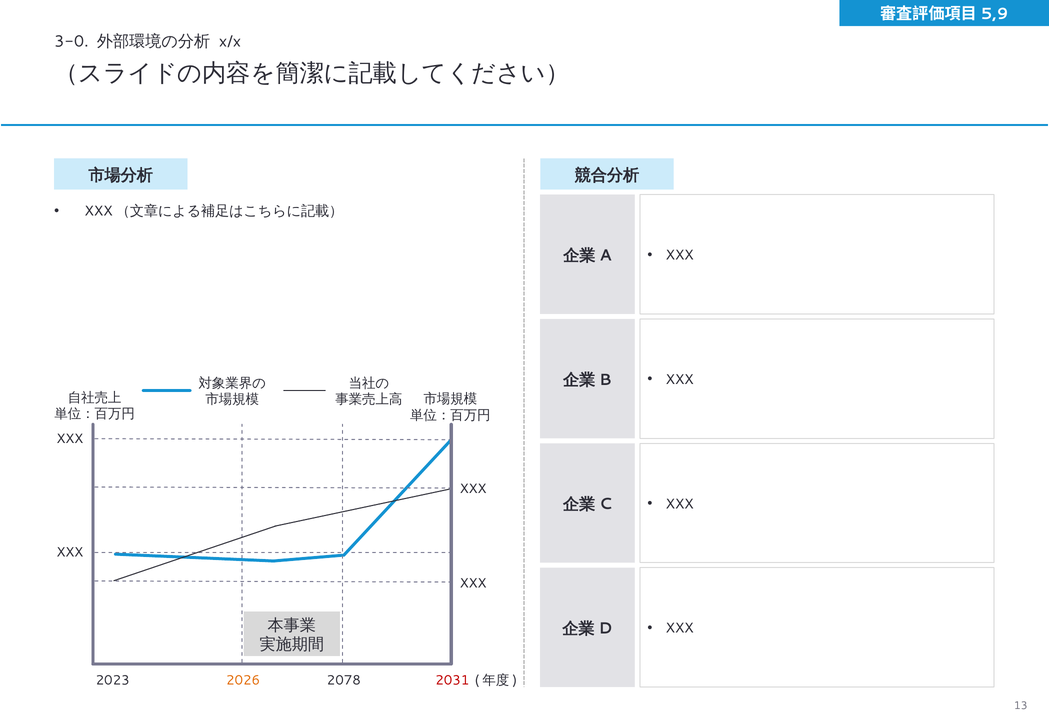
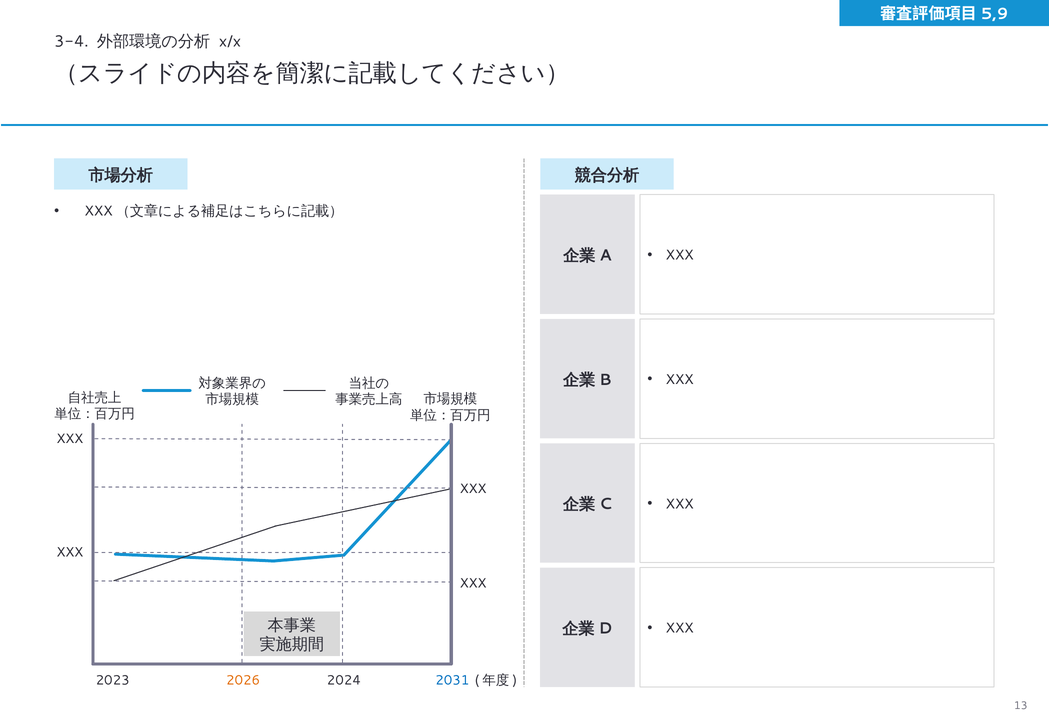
3-0: 3-0 -> 3-4
2078: 2078 -> 2024
2031 colour: red -> blue
